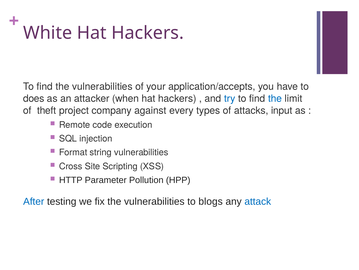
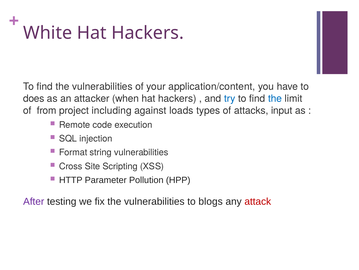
application/accepts: application/accepts -> application/content
theft: theft -> from
company: company -> including
every: every -> loads
After colour: blue -> purple
attack colour: blue -> red
